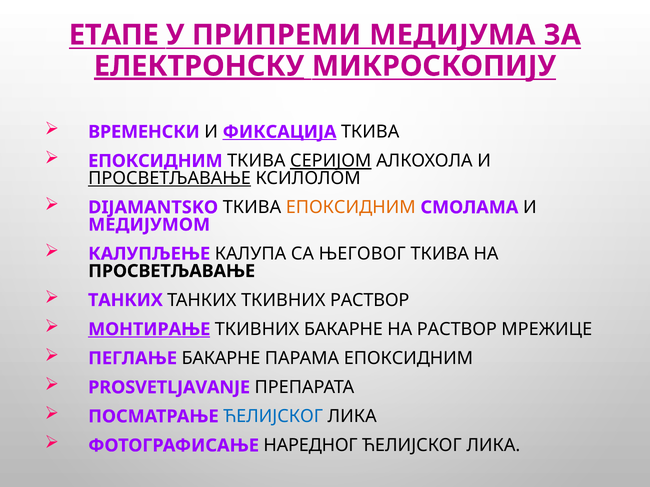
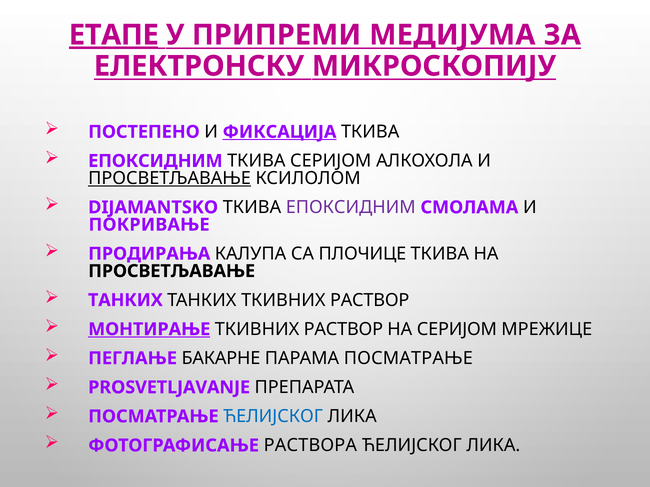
ЕТАПЕ underline: none -> present
ЕЛЕКТРОНСКУ underline: present -> none
ВРЕМЕНСКИ: ВРЕМЕНСКИ -> ПОСТЕПЕНО
СЕРИЈОМ at (331, 161) underline: present -> none
ЕПОКСИДНИМ at (351, 208) colour: orange -> purple
МЕДИЈУМОМ: МЕДИЈУМОМ -> ПОКРИВАЊЕ
КАЛУПЉЕЊЕ: КАЛУПЉЕЊЕ -> ПРОДИРАЊА
ЊЕГОВОГ: ЊЕГОВОГ -> ПЛОЧИЦЕ
БАКАРНЕ at (343, 330): БАКАРНЕ -> РАСТВОР
НА РАСТВОР: РАСТВОР -> СЕРИЈОМ
ПАРАМА ЕПОКСИДНИМ: ЕПОКСИДНИМ -> ПОСМАТРАЊЕ
НАРЕДНОГ: НАРЕДНОГ -> РАСТВОРА
